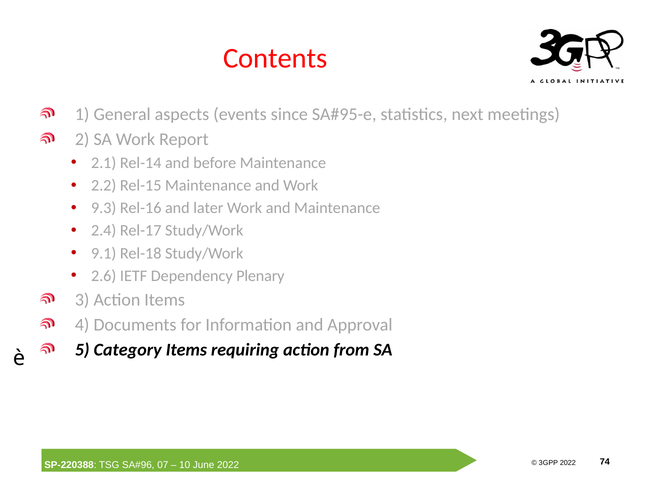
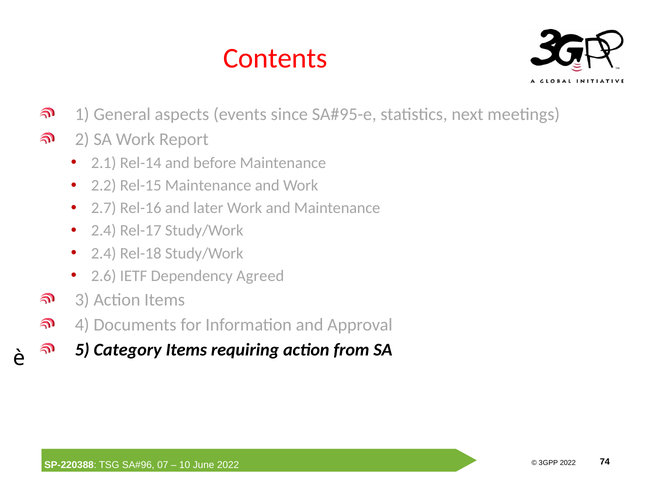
9.3: 9.3 -> 2.7
9.1 at (104, 254): 9.1 -> 2.4
Plenary: Plenary -> Agreed
